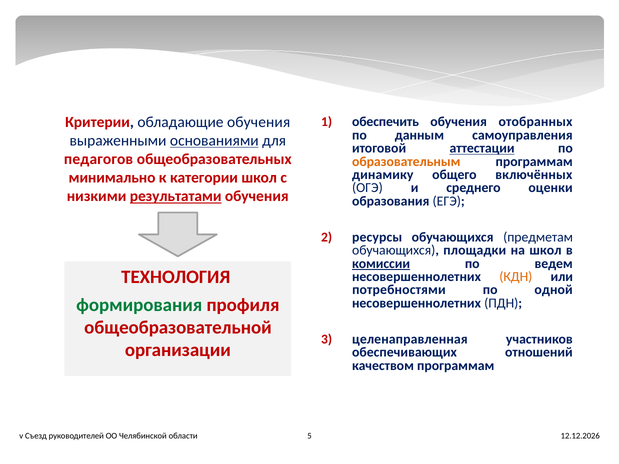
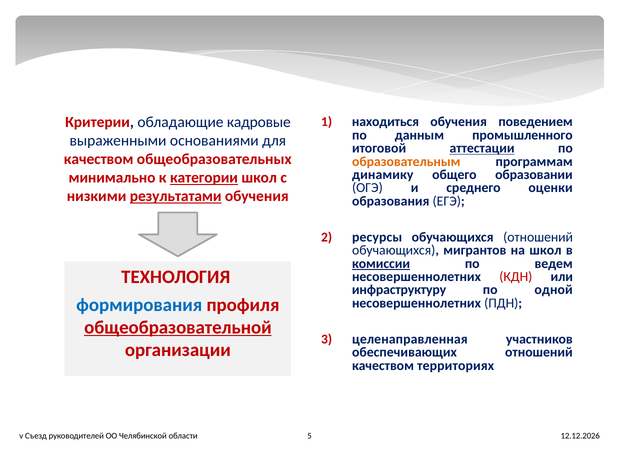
обладающие обучения: обучения -> кадровые
обеспечить: обеспечить -> находиться
отобранных: отобранных -> поведением
самоуправления: самоуправления -> промышленного
основаниями underline: present -> none
педагогов at (99, 159): педагогов -> качеством
включённых: включённых -> образовании
категории underline: none -> present
обучающихся предметам: предметам -> отношений
площадки: площадки -> мигрантов
КДН colour: orange -> red
потребностями: потребностями -> инфраструктуру
формирования colour: green -> blue
общеобразовательной underline: none -> present
качеством программам: программам -> территориях
